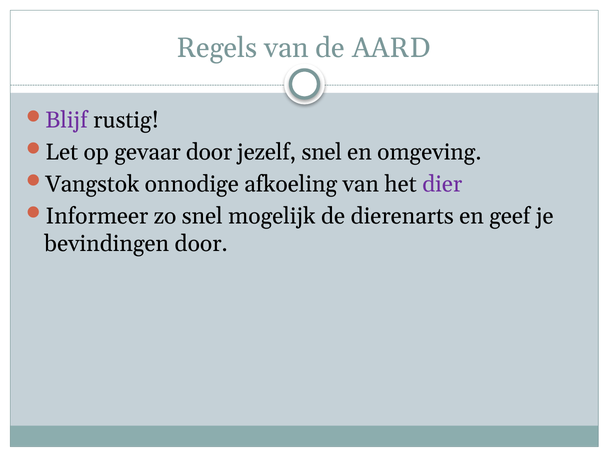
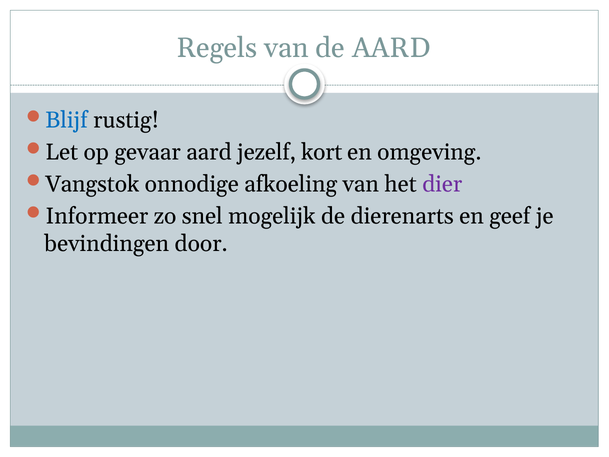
Blijf colour: purple -> blue
gevaar door: door -> aard
jezelf snel: snel -> kort
